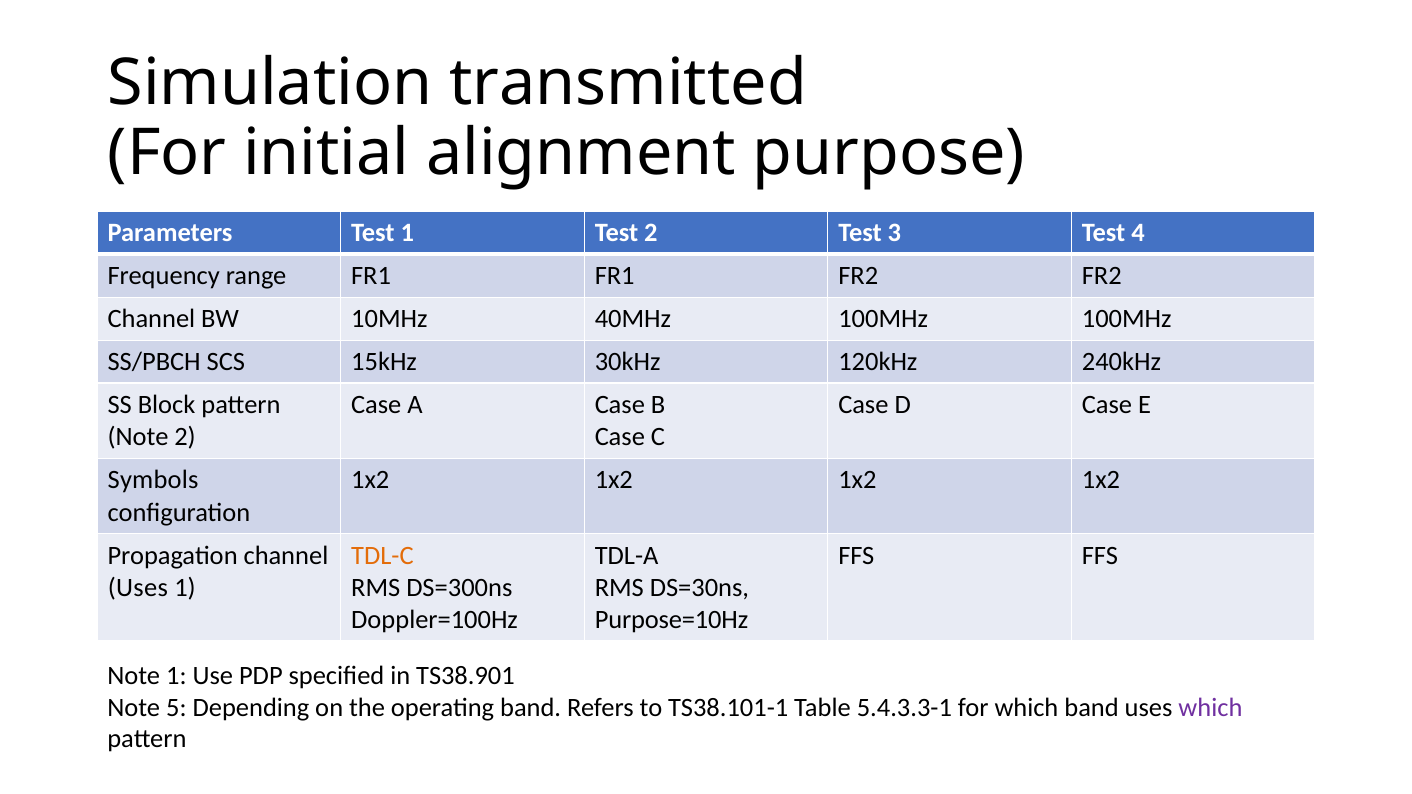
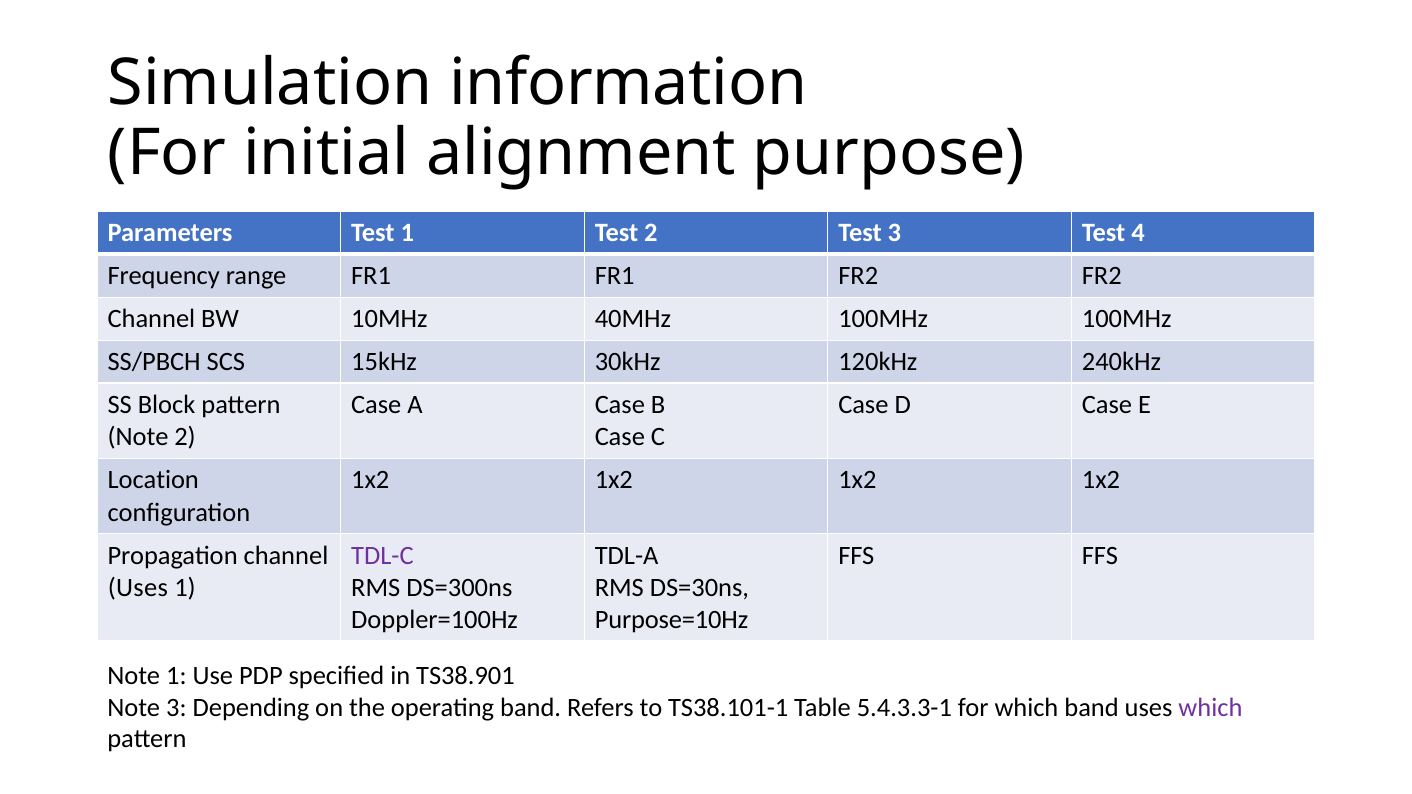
transmitted: transmitted -> information
Symbols: Symbols -> Location
TDL-C colour: orange -> purple
Note 5: 5 -> 3
